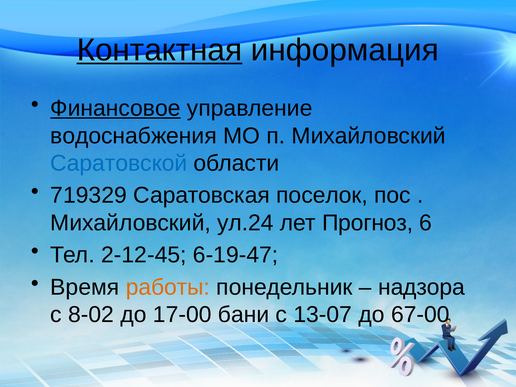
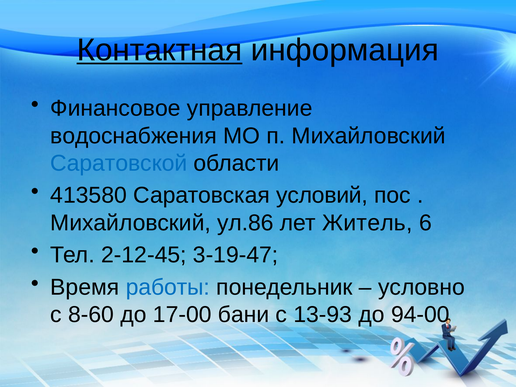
Финансовое underline: present -> none
719329: 719329 -> 413580
поселок: поселок -> условий
ул.24: ул.24 -> ул.86
Прогноз: Прогноз -> Житель
6-19-47: 6-19-47 -> 3-19-47
работы colour: orange -> blue
надзора: надзора -> условно
8-02: 8-02 -> 8-60
13-07: 13-07 -> 13-93
67-00: 67-00 -> 94-00
